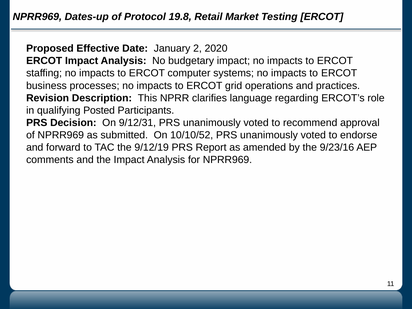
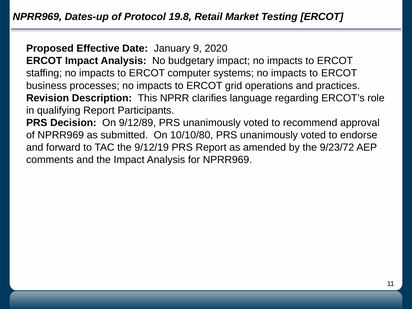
2: 2 -> 9
qualifying Posted: Posted -> Report
9/12/31: 9/12/31 -> 9/12/89
10/10/52: 10/10/52 -> 10/10/80
9/23/16: 9/23/16 -> 9/23/72
